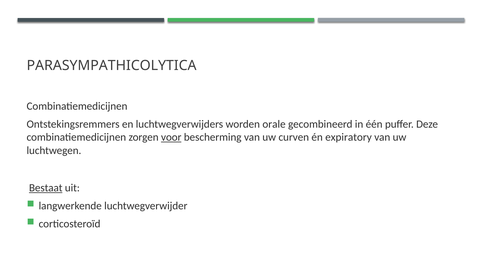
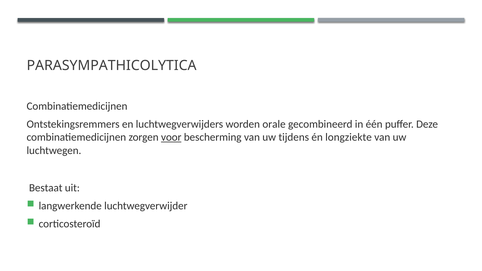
curven: curven -> tijdens
expiratory: expiratory -> longziekte
Bestaat underline: present -> none
